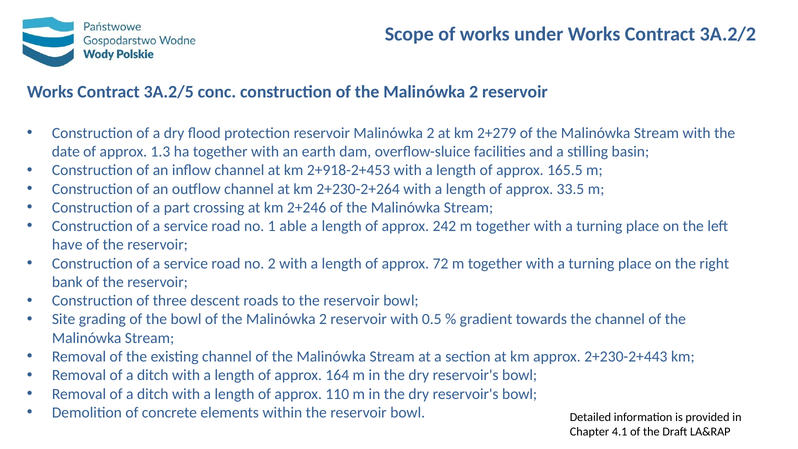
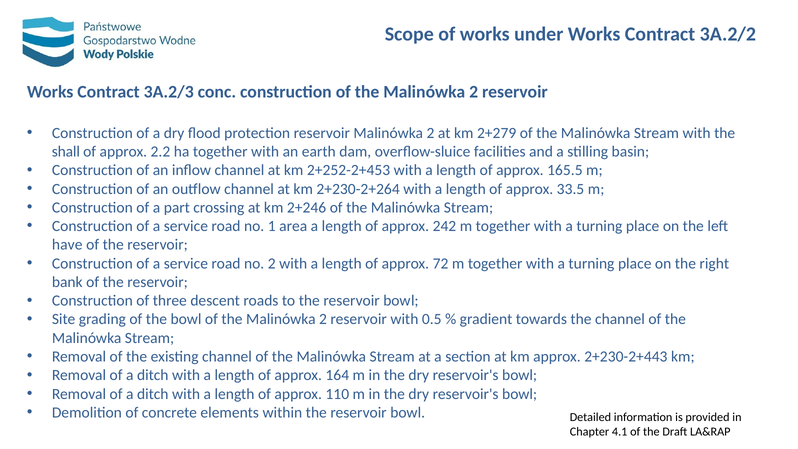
3A.2/5: 3A.2/5 -> 3A.2/3
date: date -> shall
1.3: 1.3 -> 2.2
2+918-2+453: 2+918-2+453 -> 2+252-2+453
able: able -> area
